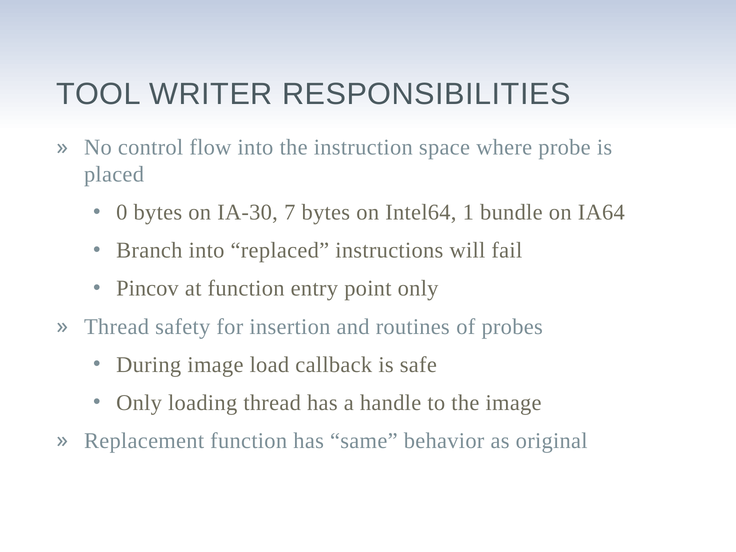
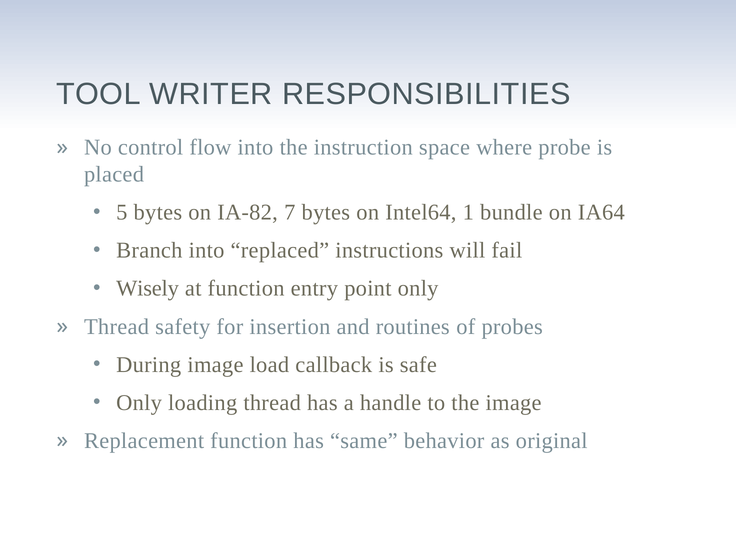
0: 0 -> 5
IA-30: IA-30 -> IA-82
Pincov: Pincov -> Wisely
